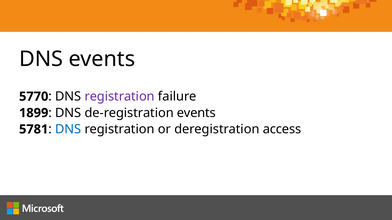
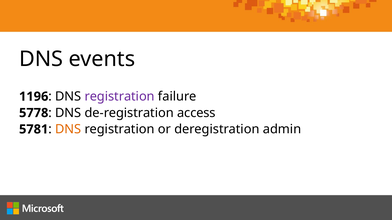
5770: 5770 -> 1196
1899: 1899 -> 5778
de-registration events: events -> access
DNS at (68, 130) colour: blue -> orange
access: access -> admin
